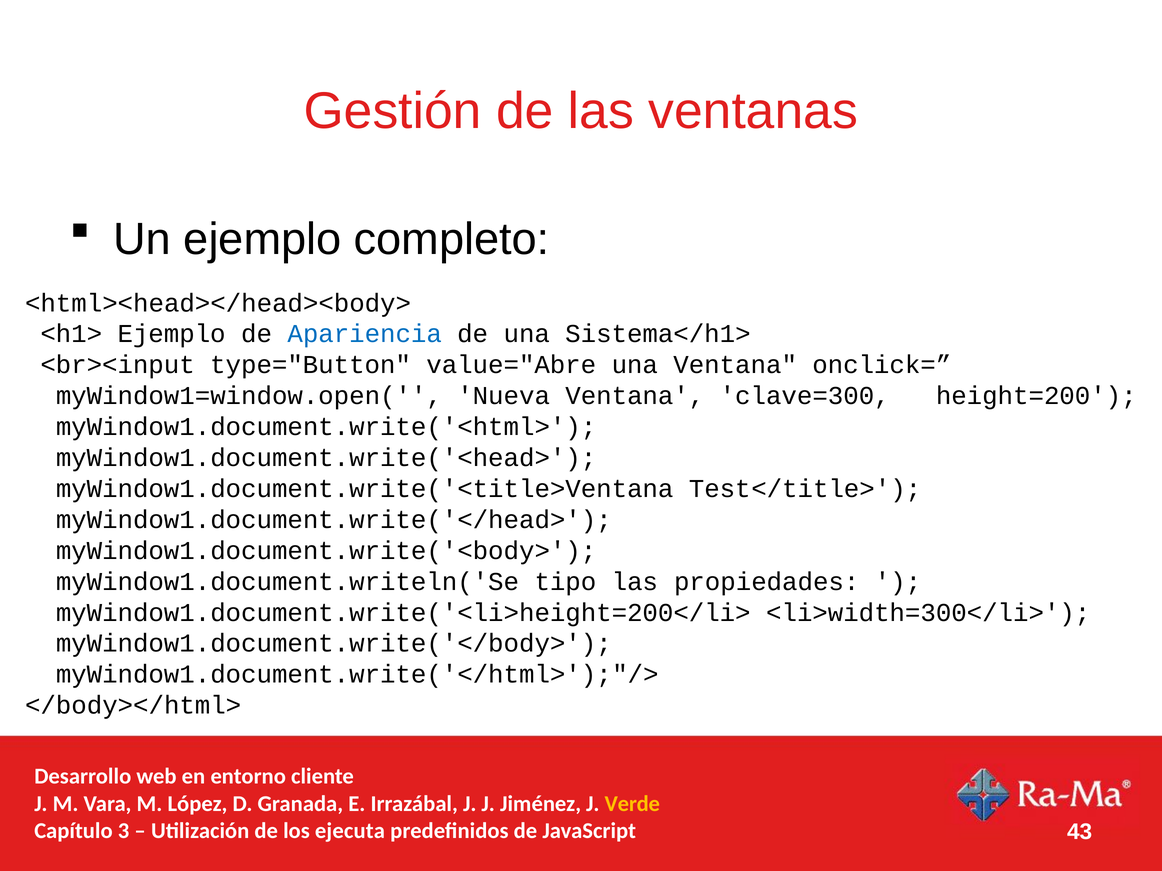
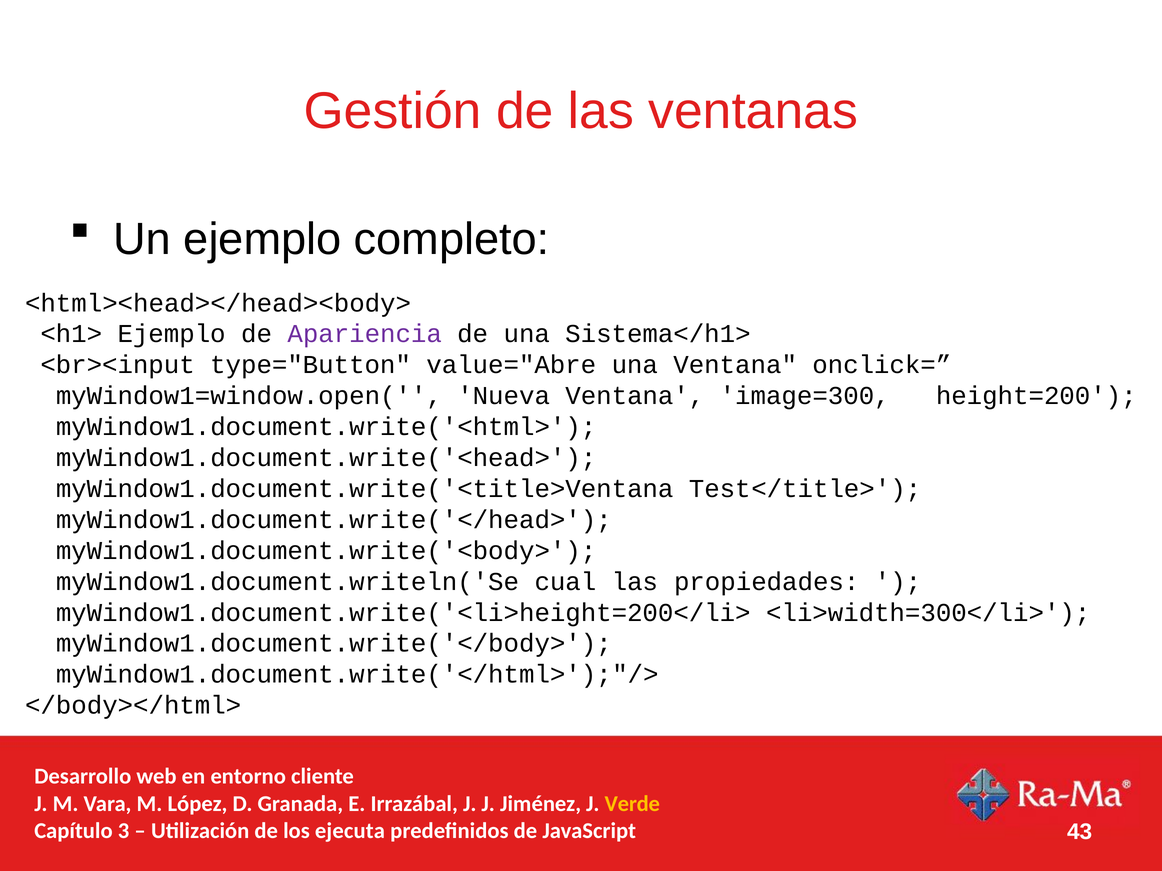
Apariencia colour: blue -> purple
clave=300: clave=300 -> image=300
tipo: tipo -> cual
